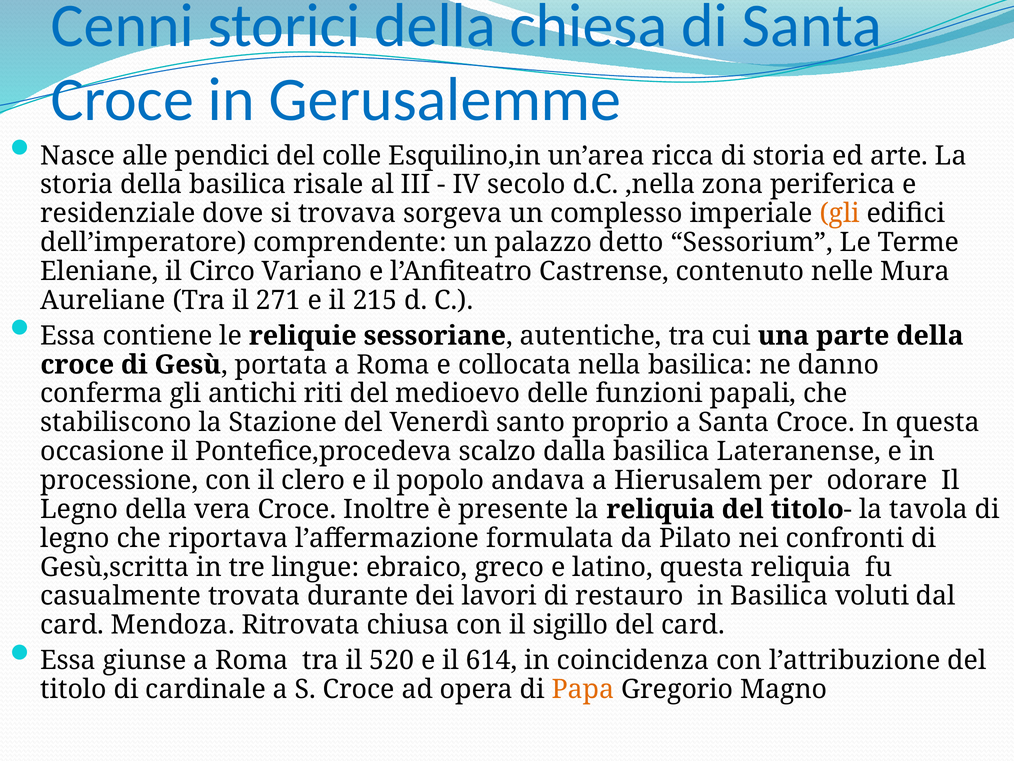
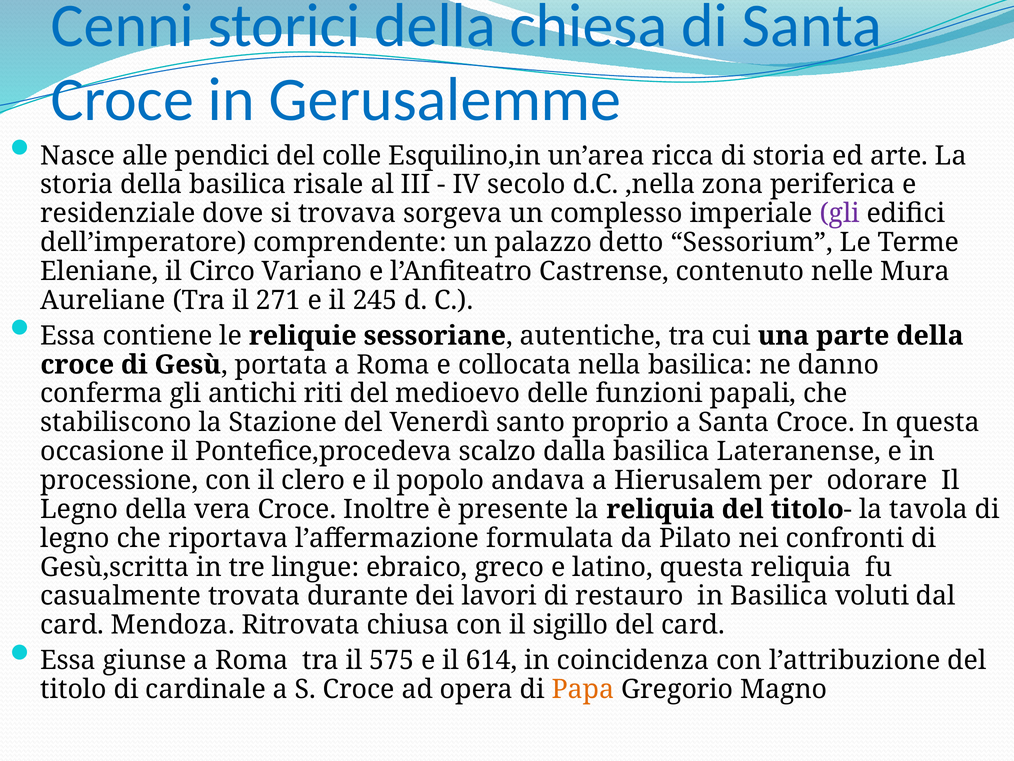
gli at (840, 213) colour: orange -> purple
215: 215 -> 245
520: 520 -> 575
